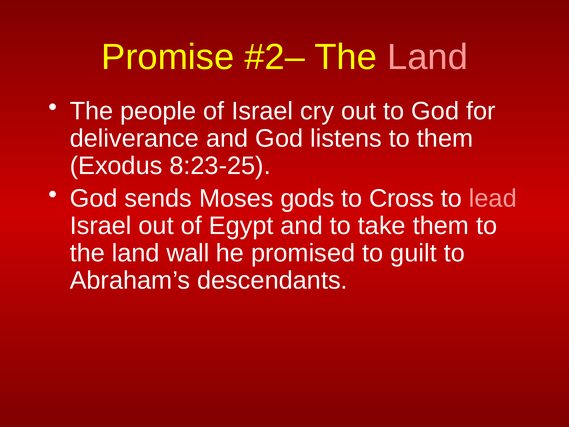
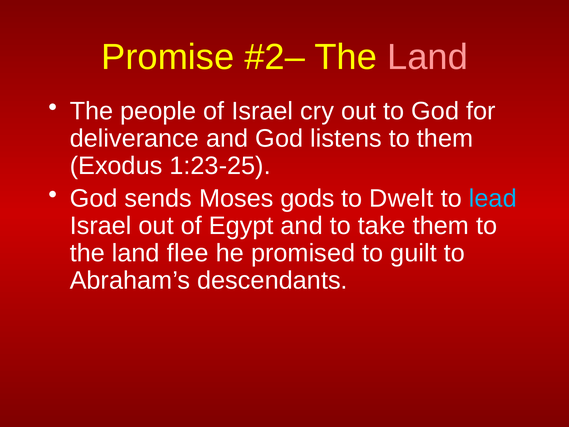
8:23-25: 8:23-25 -> 1:23-25
Cross: Cross -> Dwelt
lead colour: pink -> light blue
wall: wall -> flee
